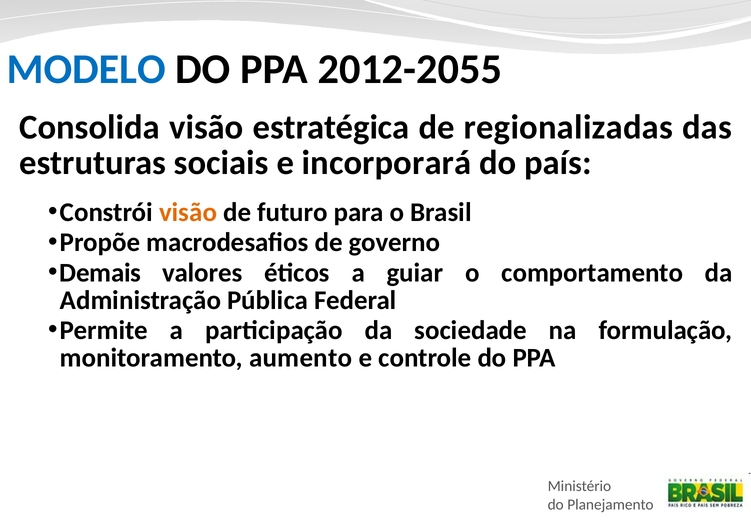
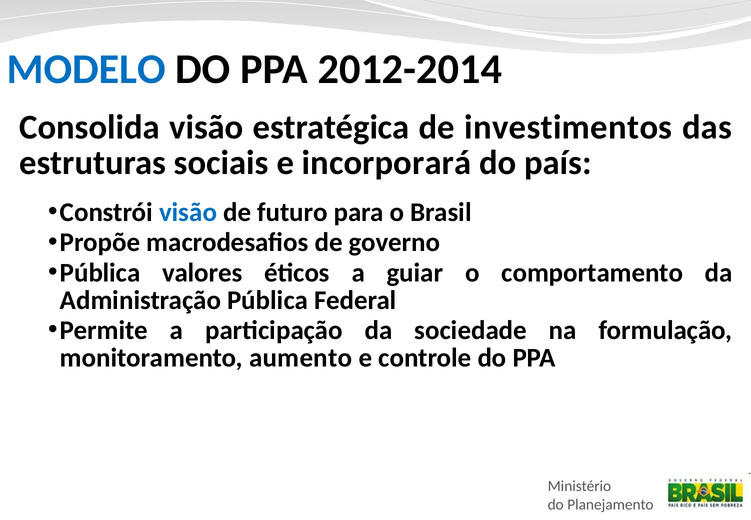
2012-2055: 2012-2055 -> 2012-2014
regionalizadas: regionalizadas -> investimentos
visão at (188, 212) colour: orange -> blue
Demais at (100, 273): Demais -> Pública
